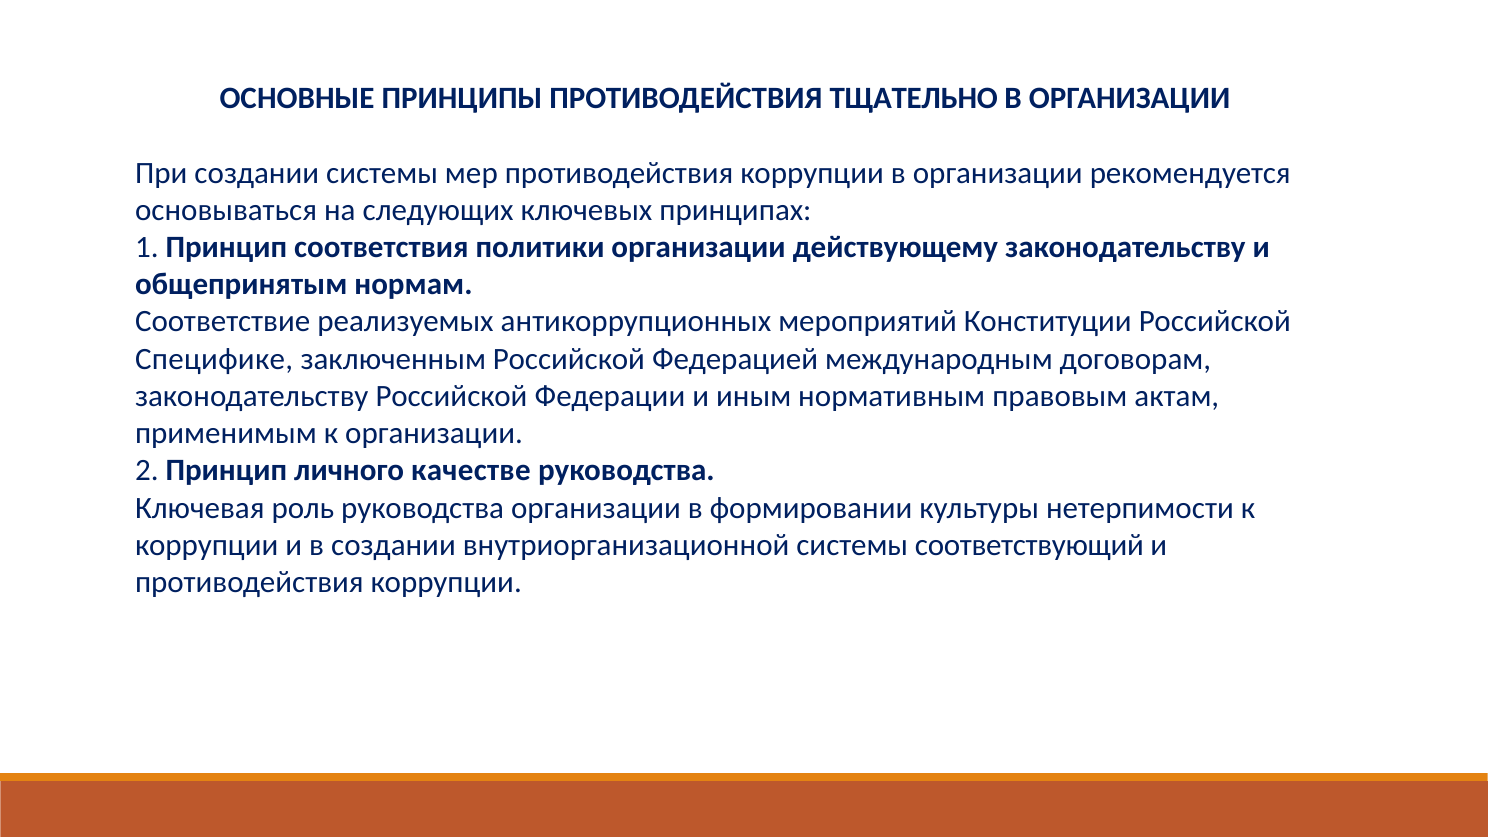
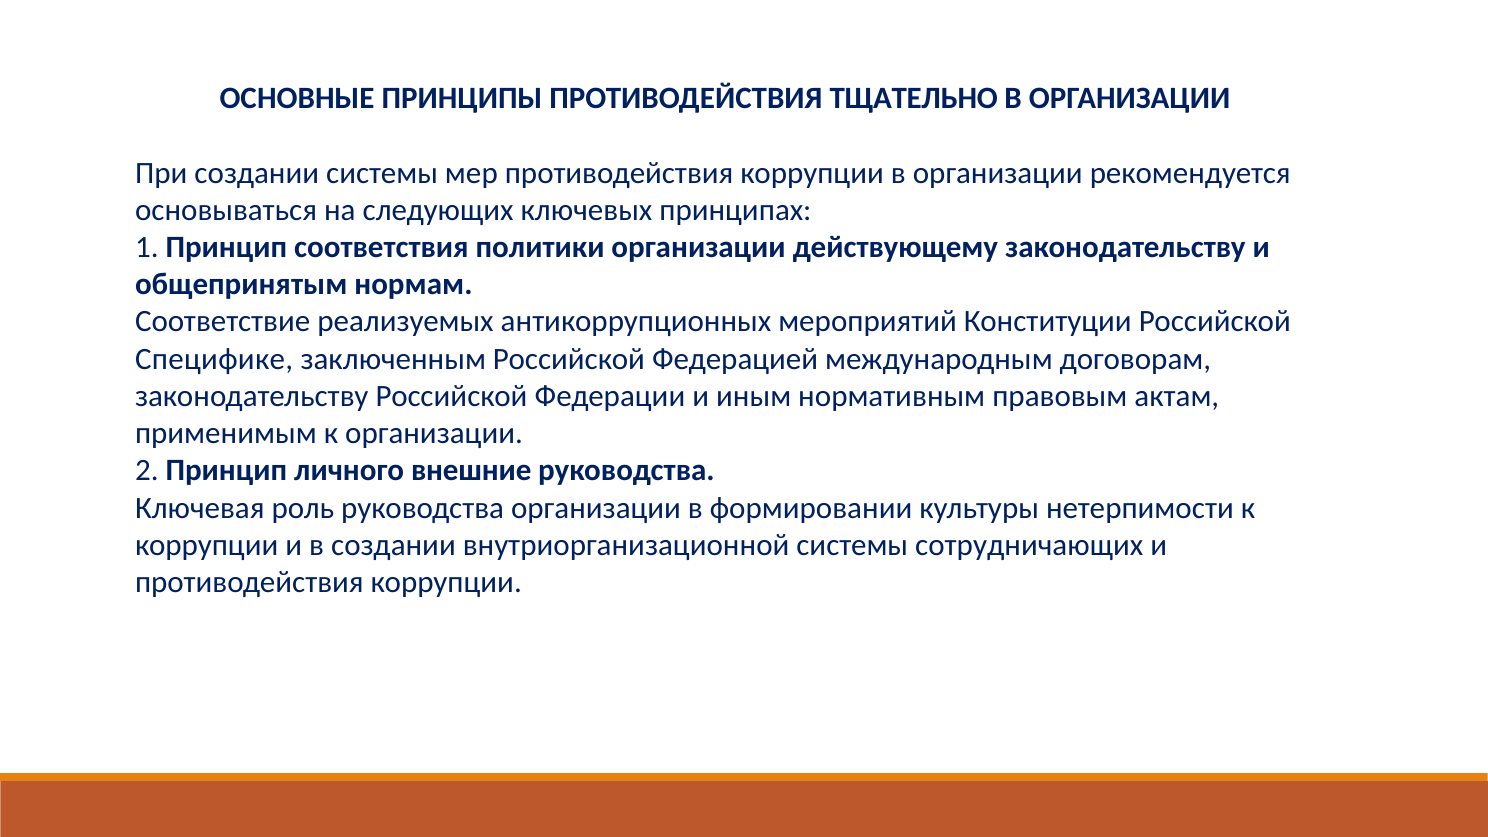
качестве: качестве -> внешние
соответствующий: соответствующий -> сотрудничающих
